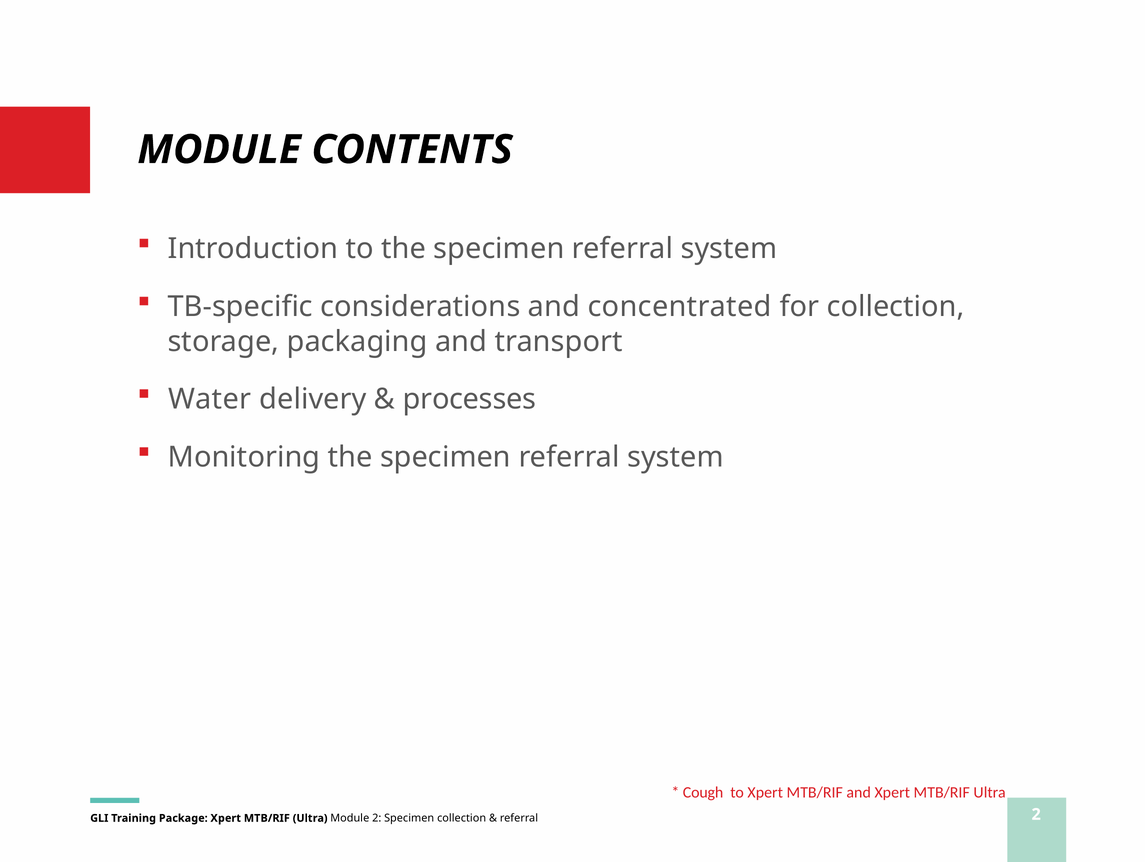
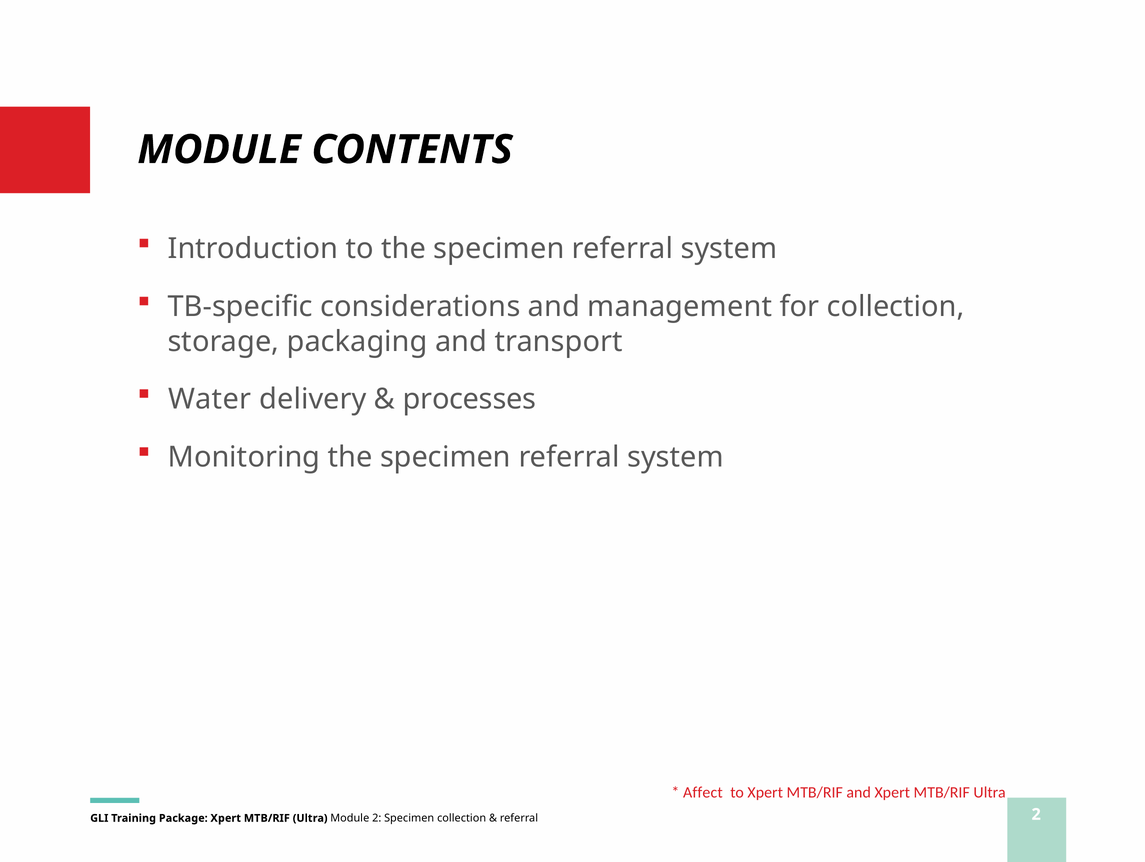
concentrated: concentrated -> management
Cough: Cough -> Affect
